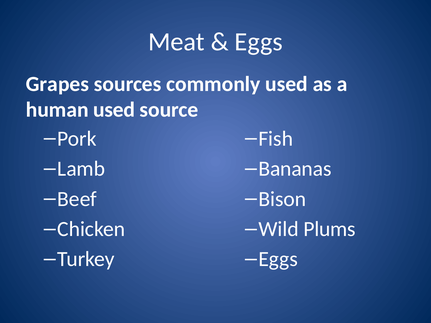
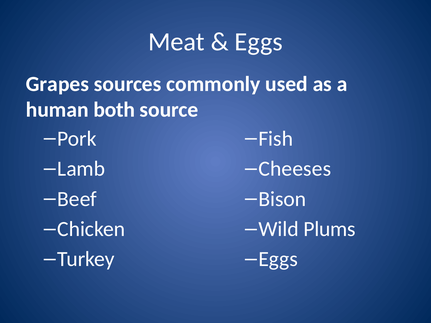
human used: used -> both
Bananas: Bananas -> Cheeses
